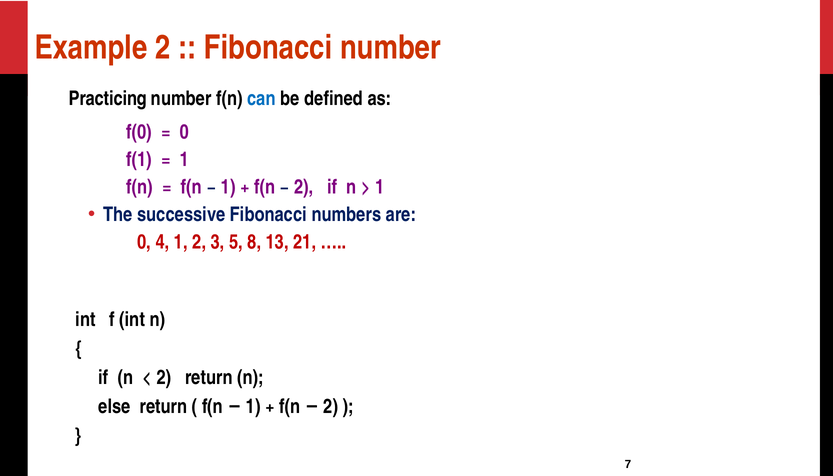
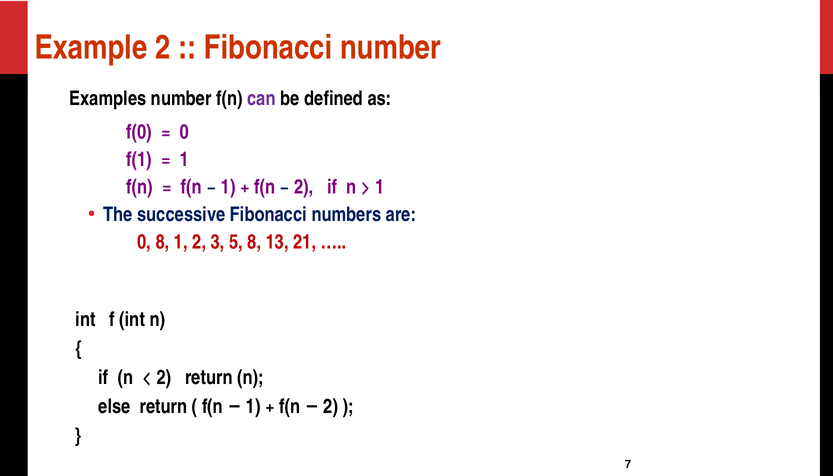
Practicing: Practicing -> Examples
can colour: blue -> purple
0 4: 4 -> 8
